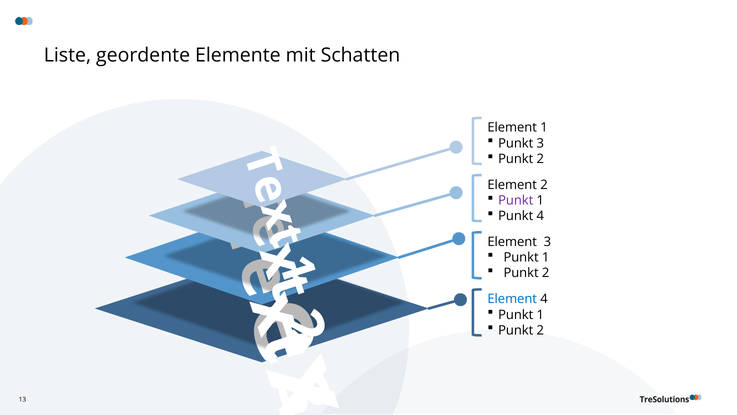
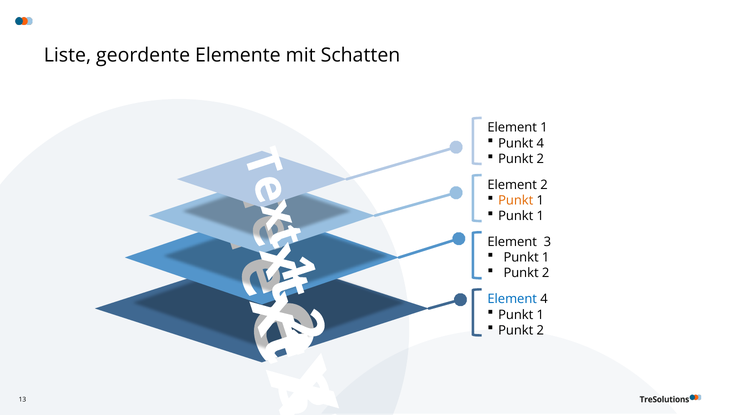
Punkt 3: 3 -> 4
Punkt at (516, 200) colour: purple -> orange
4 at (540, 216): 4 -> 1
